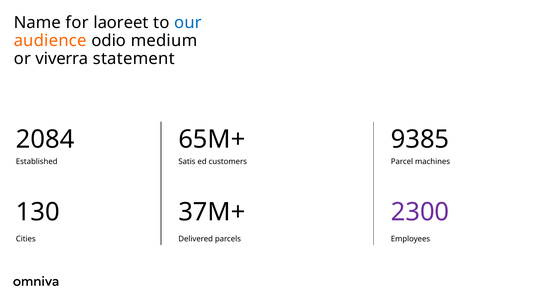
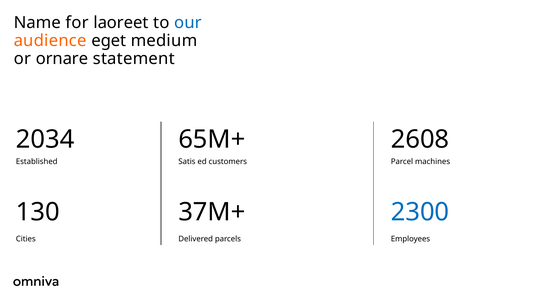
odio: odio -> eget
viverra: viverra -> ornare
2084: 2084 -> 2034
9385: 9385 -> 2608
2300 colour: purple -> blue
